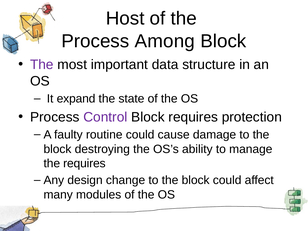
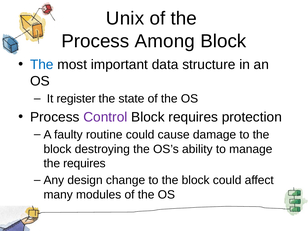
Host: Host -> Unix
The at (42, 65) colour: purple -> blue
expand: expand -> register
